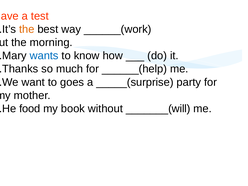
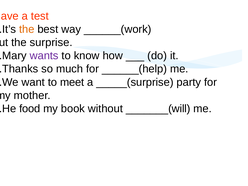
morning: morning -> surprise
wants colour: blue -> purple
goes: goes -> meet
